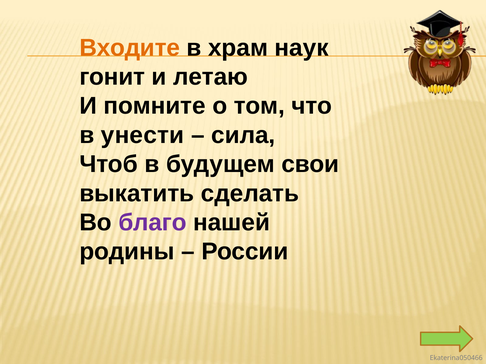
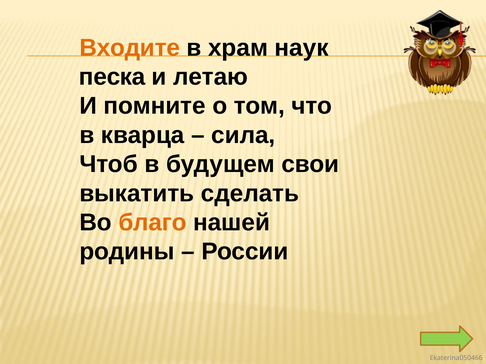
гонит: гонит -> песка
унести: унести -> кварца
благо colour: purple -> orange
